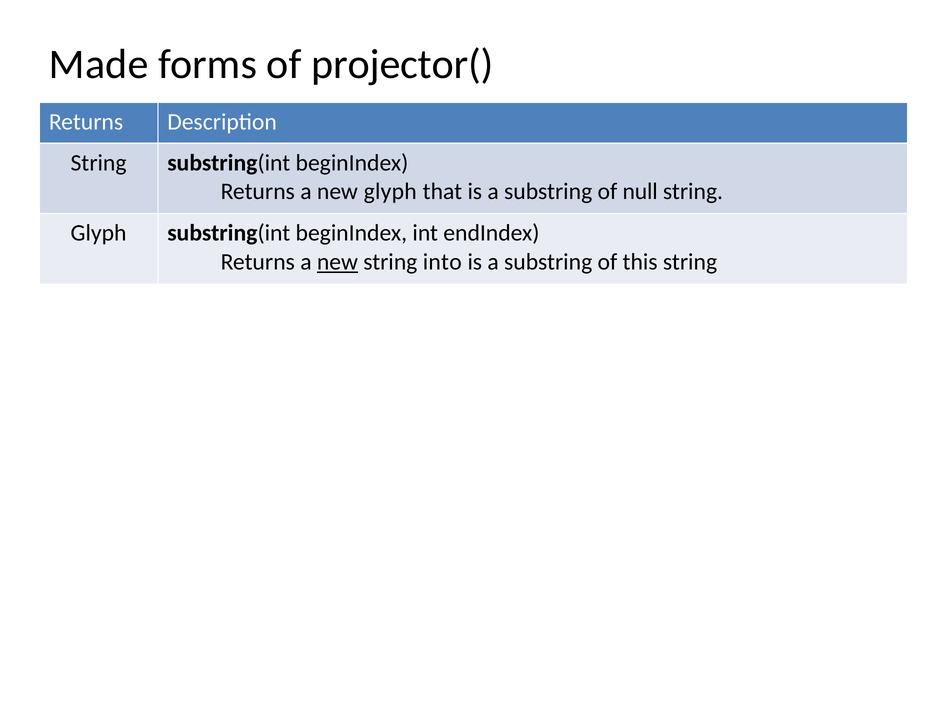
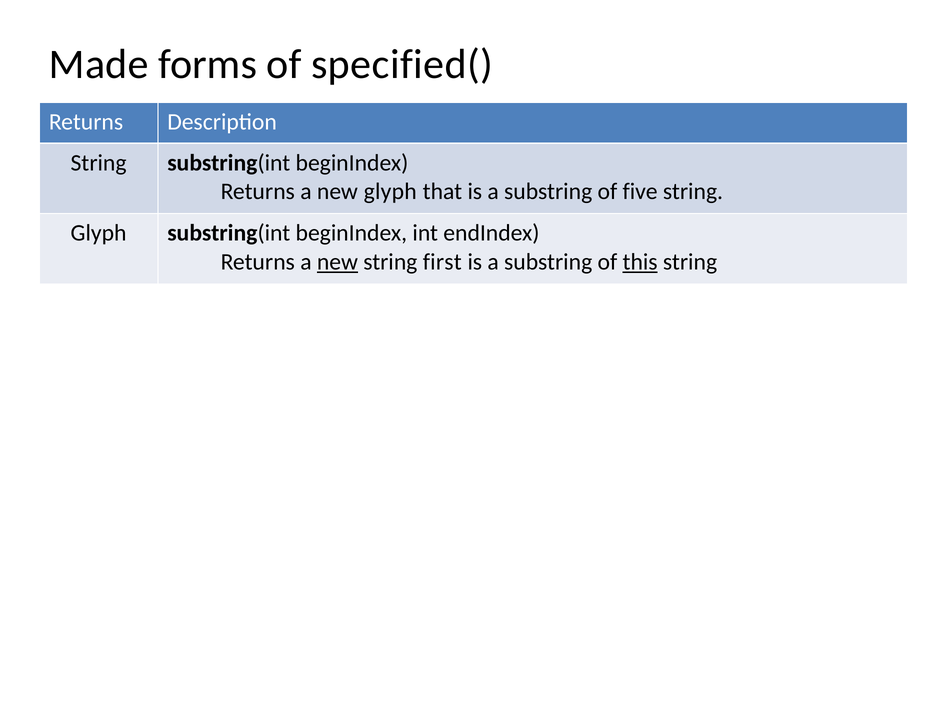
projector(: projector( -> specified(
null: null -> five
into: into -> first
this underline: none -> present
